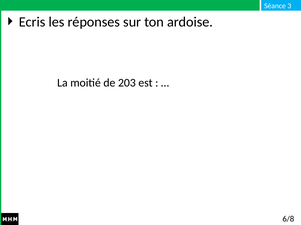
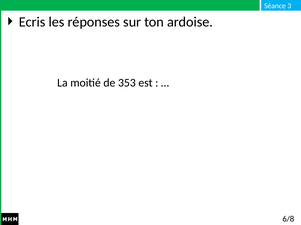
203: 203 -> 353
